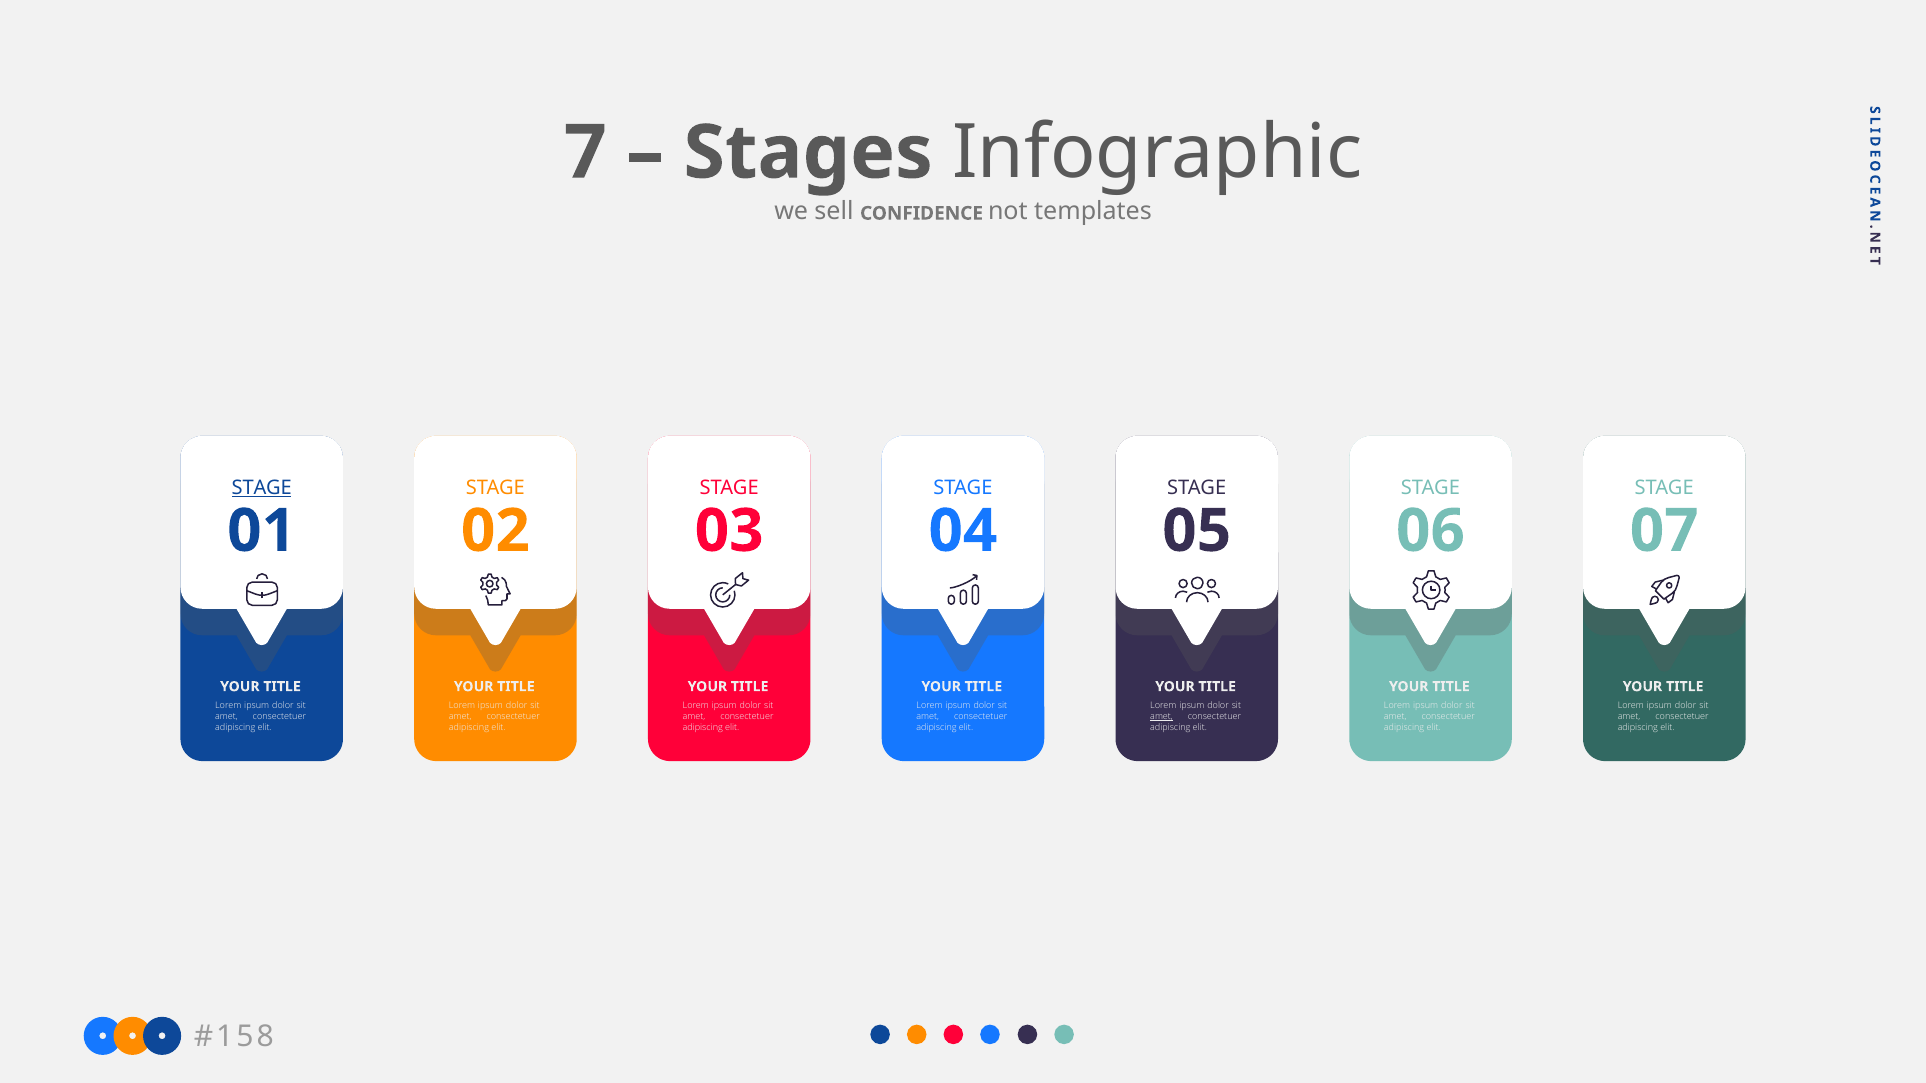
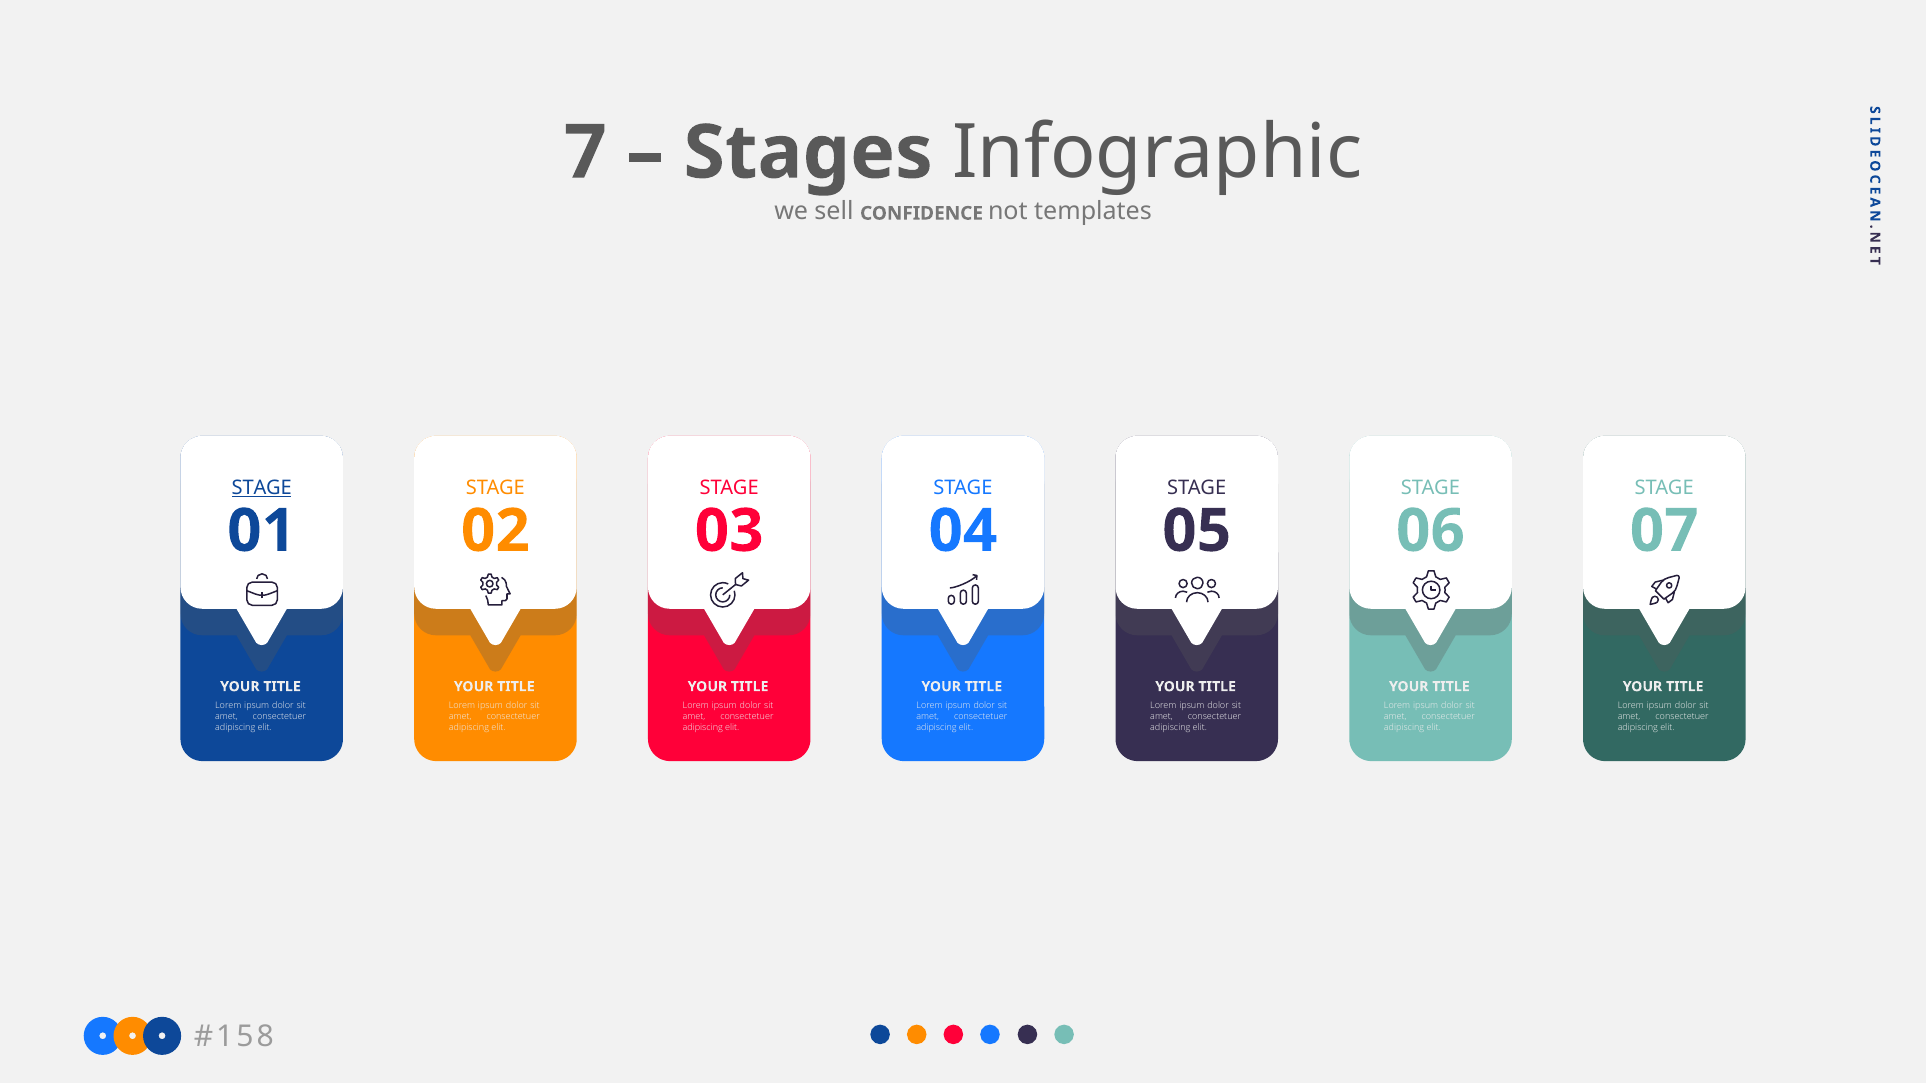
amet at (1162, 717) underline: present -> none
